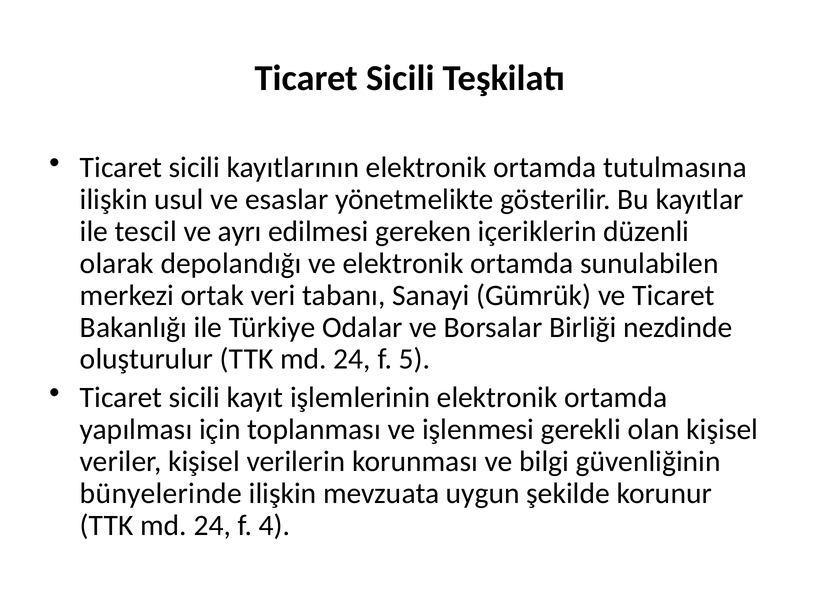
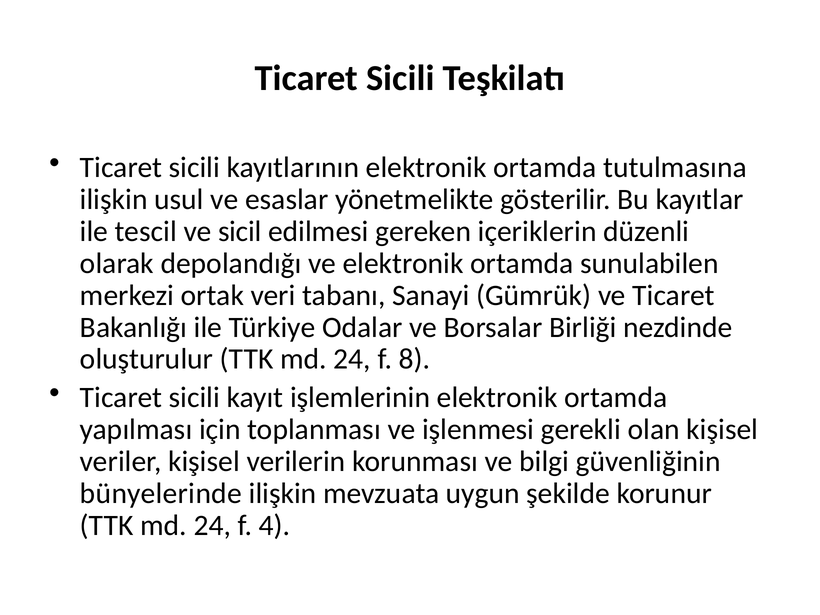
ayrı: ayrı -> sicil
5: 5 -> 8
